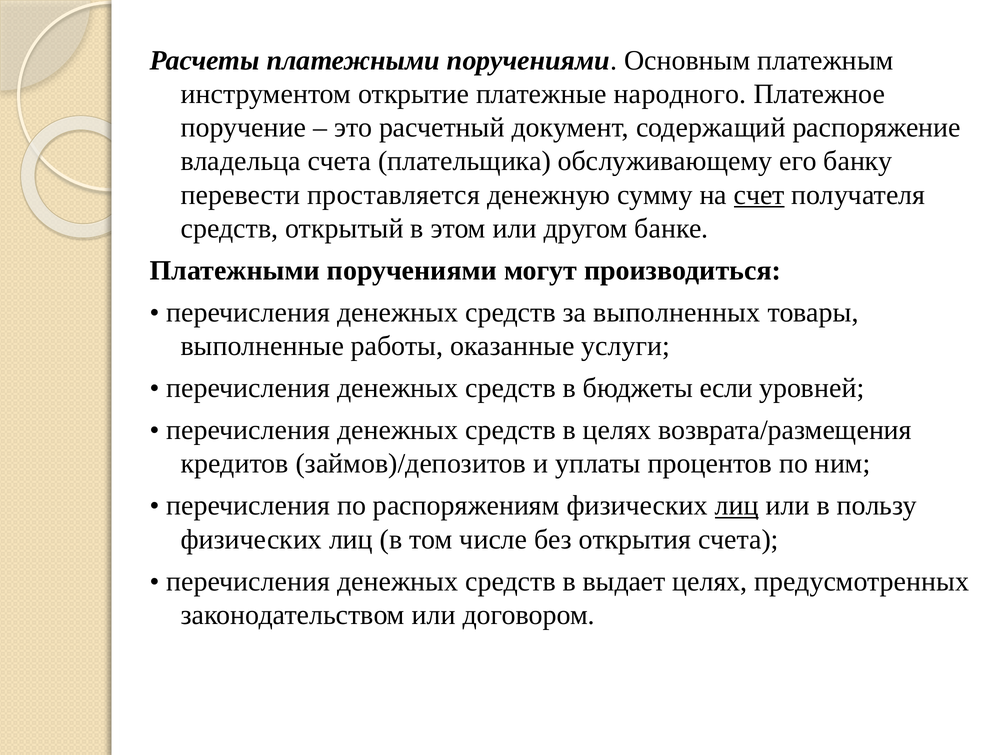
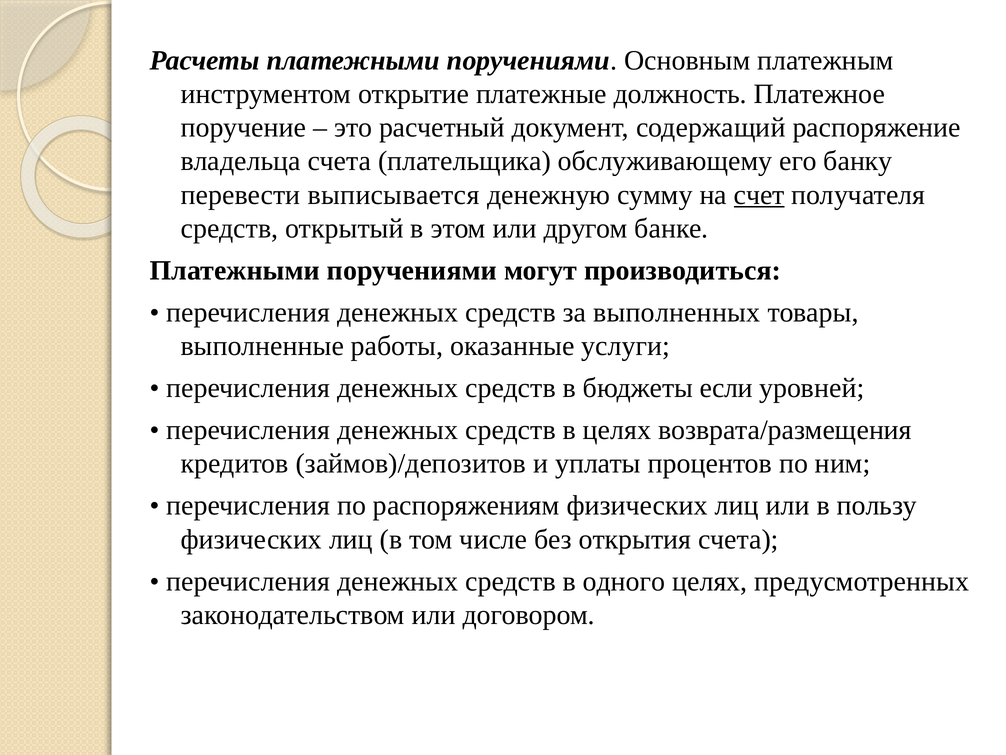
народного: народного -> должность
проставляется: проставляется -> выписывается
лиц at (737, 505) underline: present -> none
выдает: выдает -> одного
